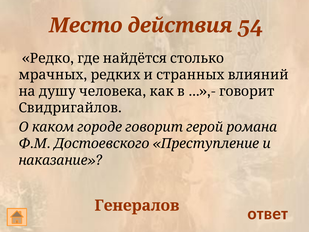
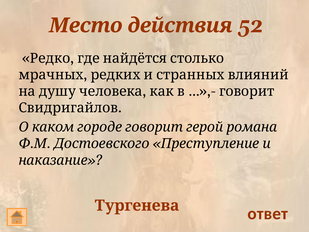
54: 54 -> 52
Генералов: Генералов -> Тургенева
